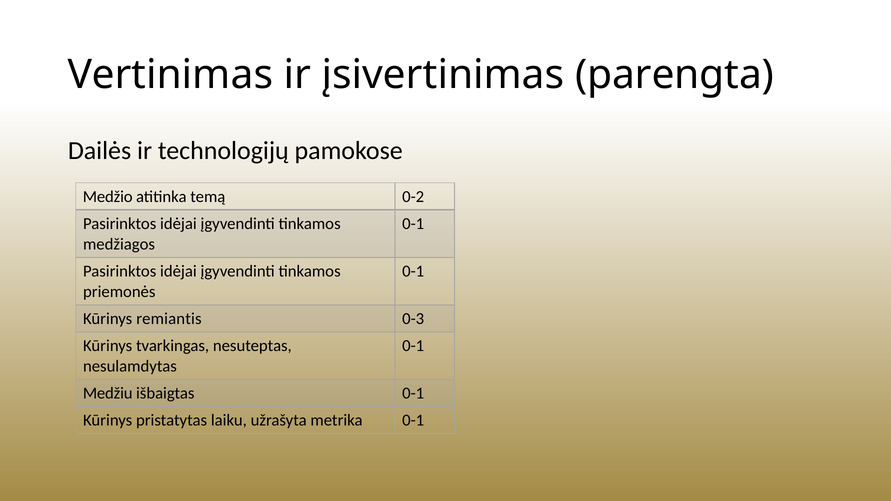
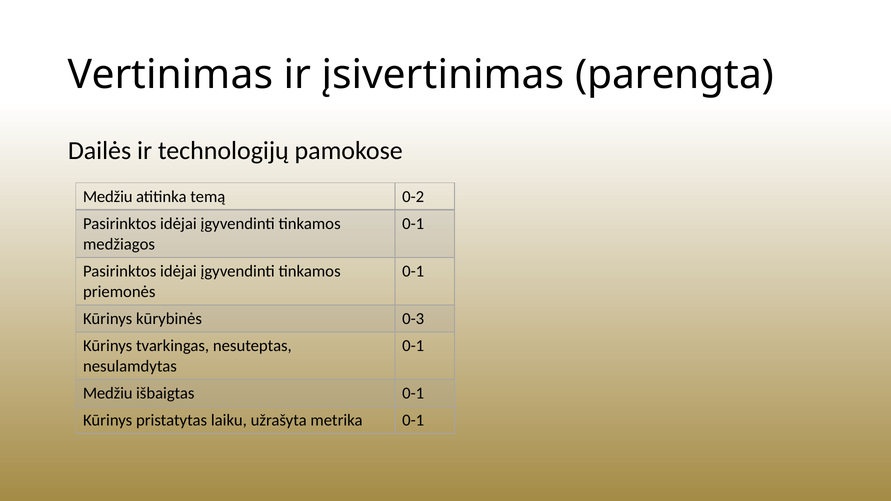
Medžio at (108, 197): Medžio -> Medžiu
remiantis: remiantis -> kūrybinės
